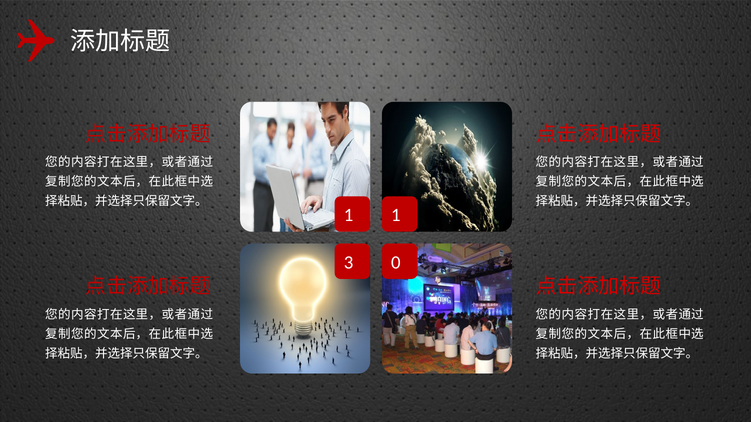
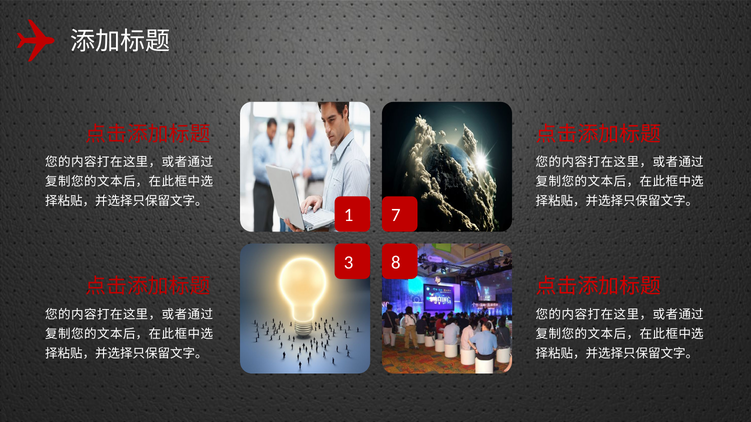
1 1: 1 -> 7
0: 0 -> 8
